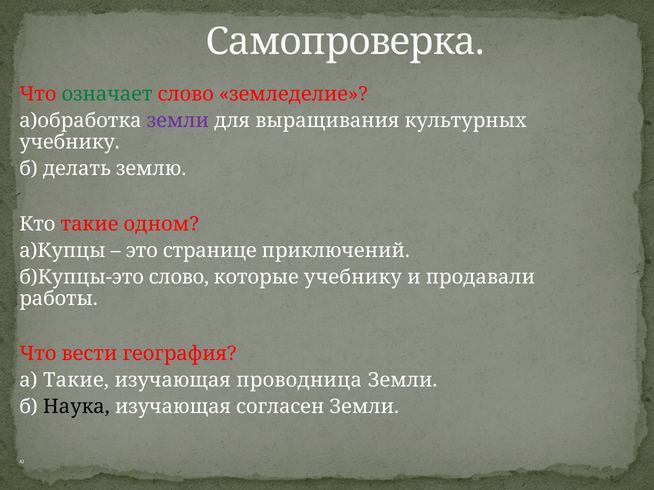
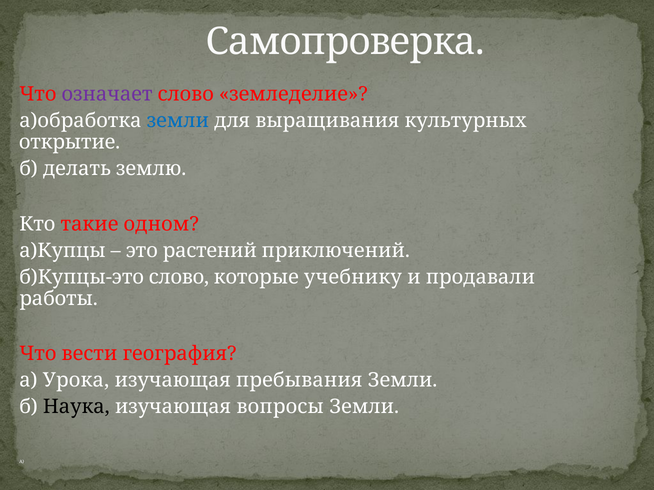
означает colour: green -> purple
земли at (178, 121) colour: purple -> blue
учебнику at (70, 142): учебнику -> открытие
странице: странице -> растений
а Такие: Такие -> Урока
проводница: проводница -> пребывания
согласен: согласен -> вопросы
